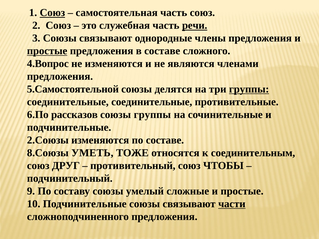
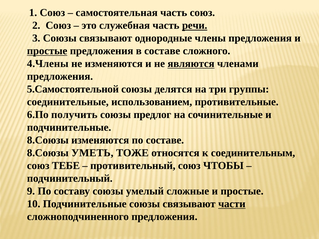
Союз at (52, 13) underline: present -> none
4.Вопрос: 4.Вопрос -> 4.Члены
являются underline: none -> present
группы at (249, 89) underline: present -> none
соединительные соединительные: соединительные -> использованием
рассказов: рассказов -> получить
союзы группы: группы -> предлог
2.Союзы at (48, 140): 2.Союзы -> 8.Союзы
ДРУГ: ДРУГ -> ТЕБЕ
